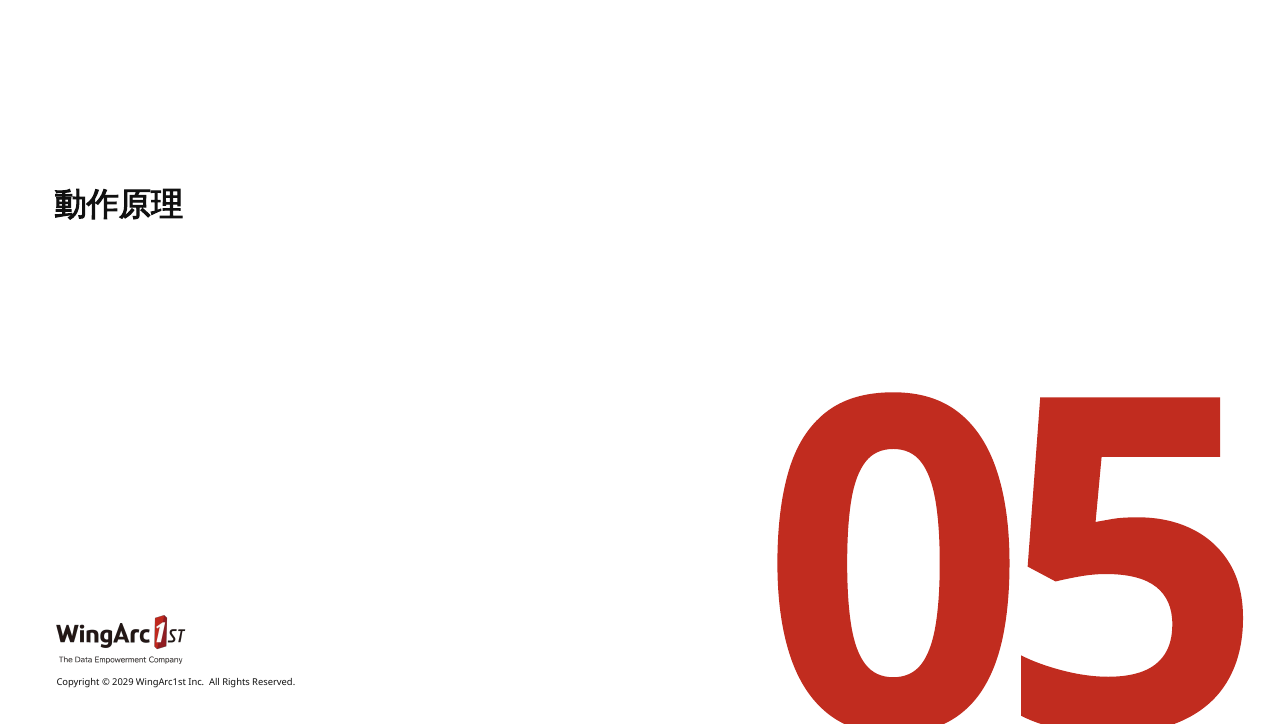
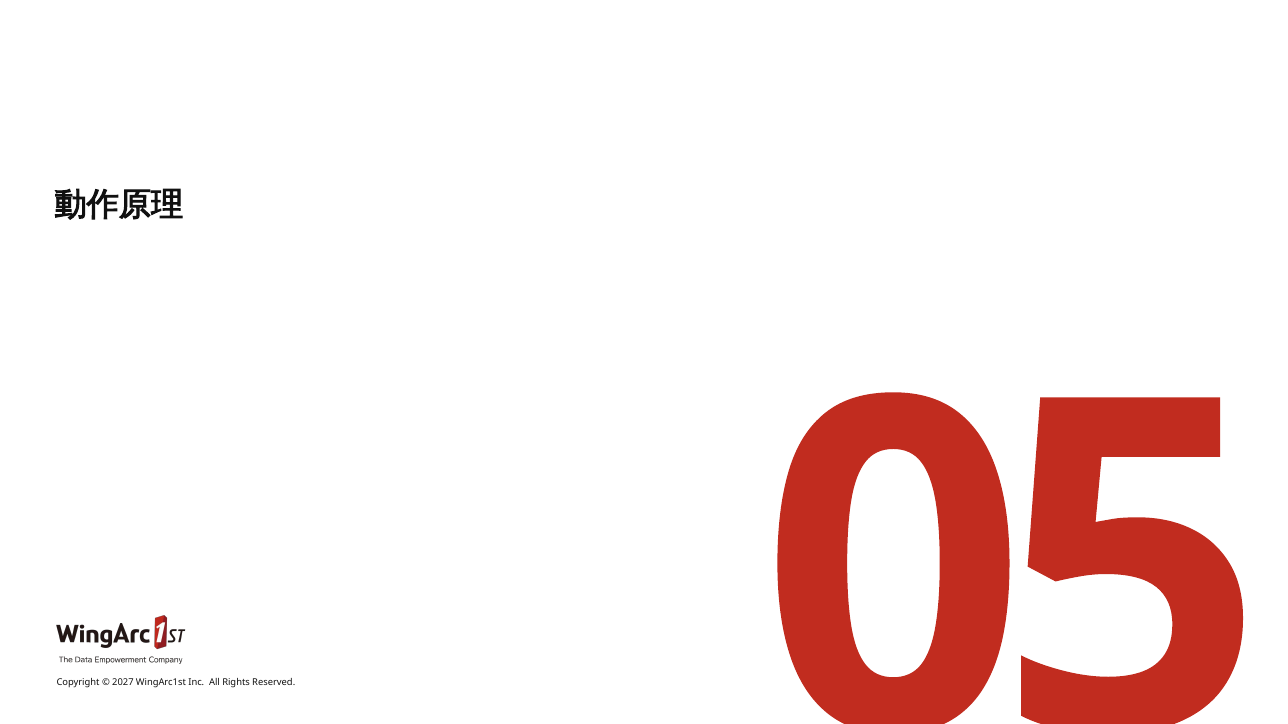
2029: 2029 -> 2027
